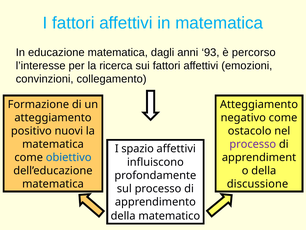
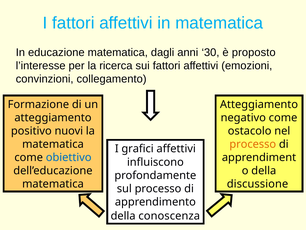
93: 93 -> 30
percorso: percorso -> proposto
processo at (253, 144) colour: purple -> orange
spazio: spazio -> grafici
matematico: matematico -> conoscenza
